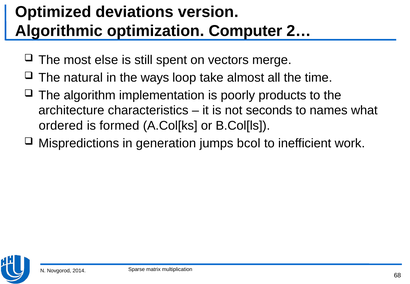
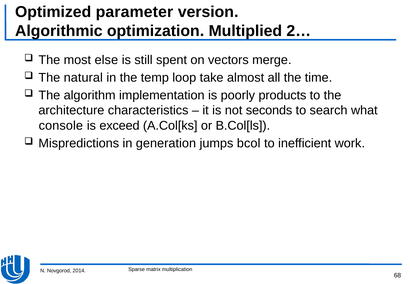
deviations: deviations -> parameter
Computer: Computer -> Multiplied
ways: ways -> temp
names: names -> search
ordered: ordered -> console
formed: formed -> exceed
